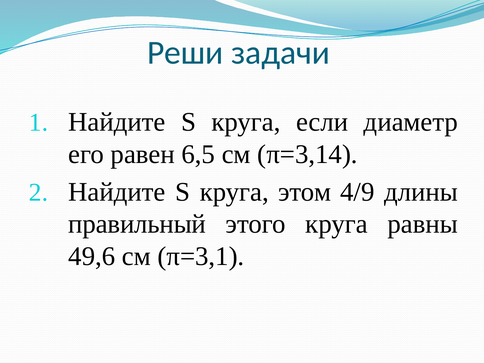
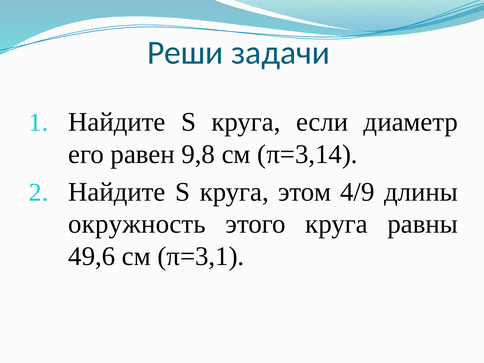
6,5: 6,5 -> 9,8
правильный: правильный -> окружность
